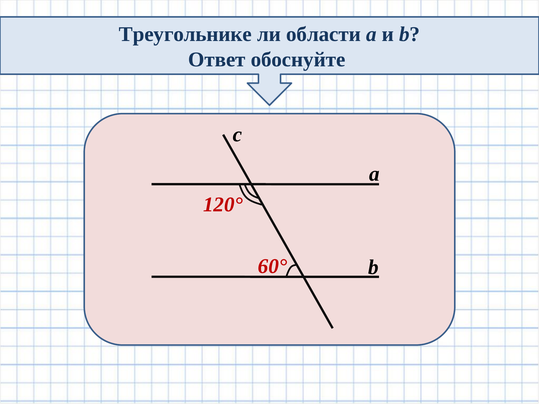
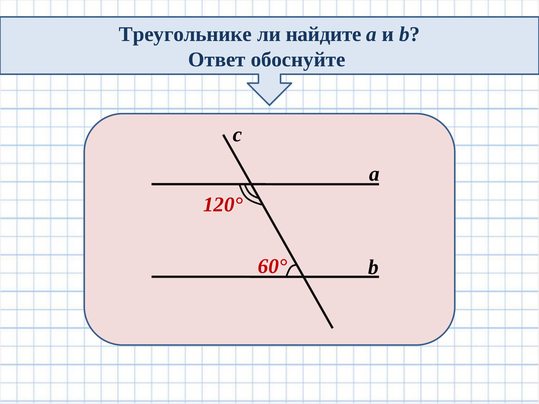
области: области -> найдите
